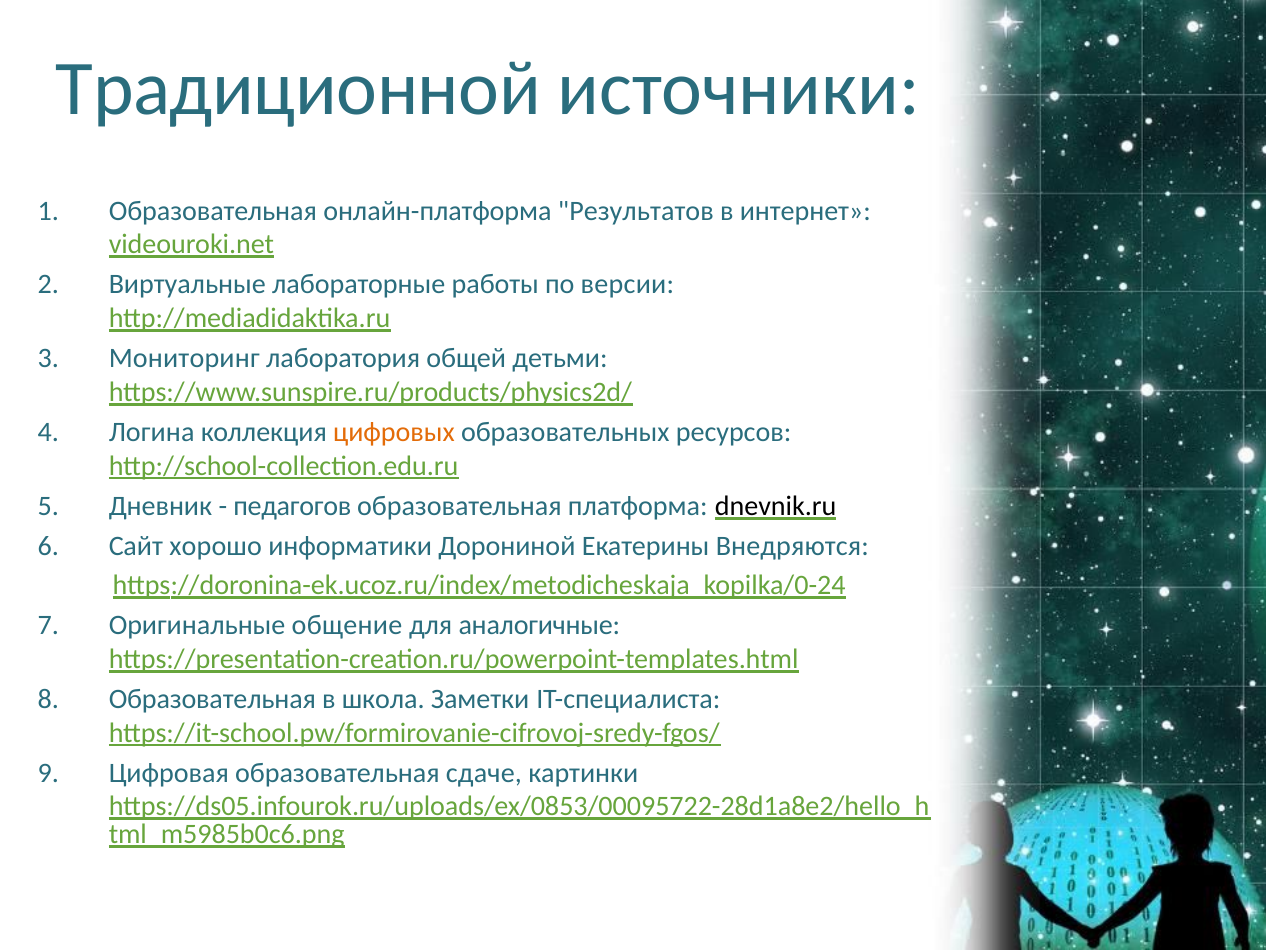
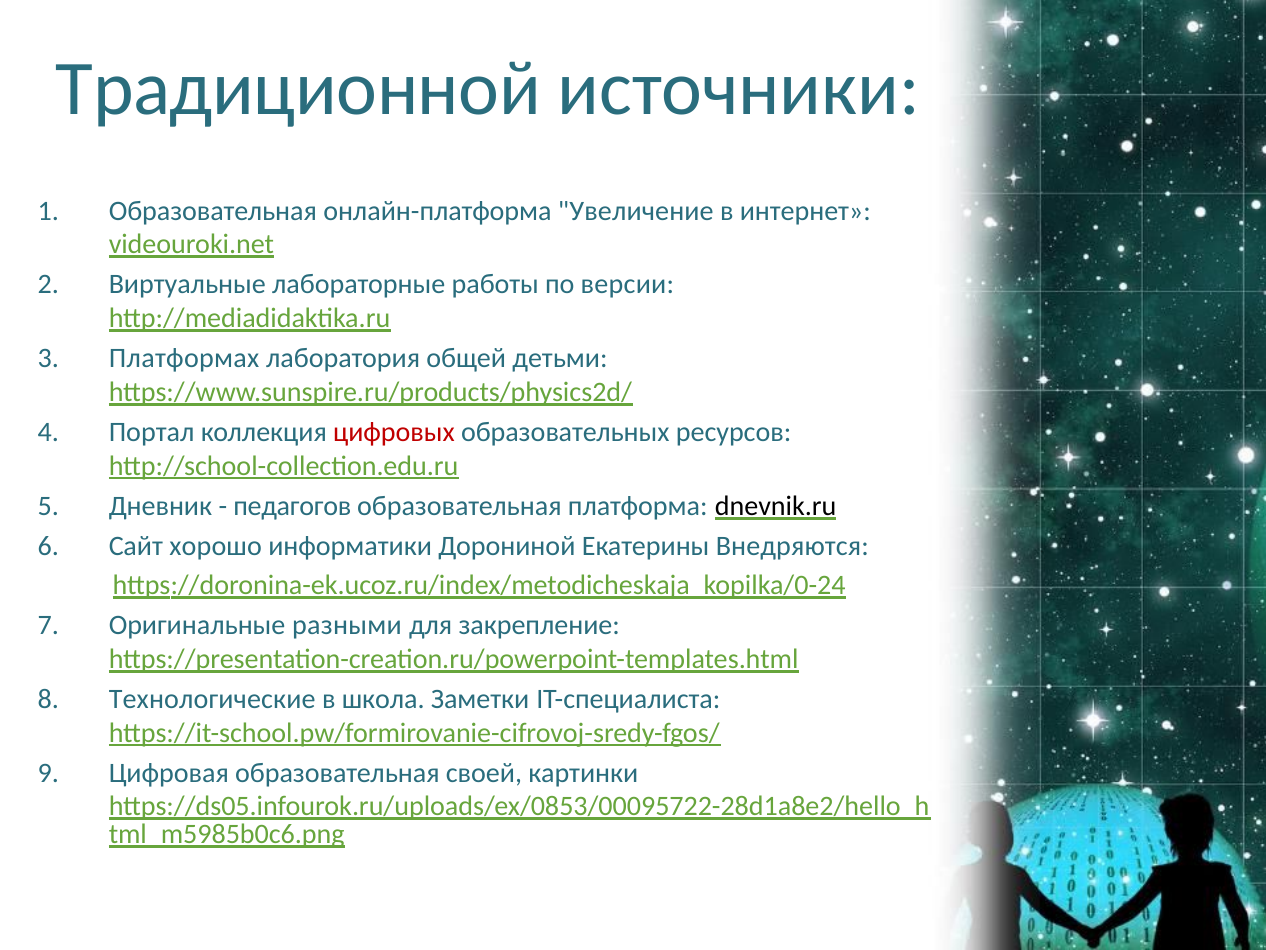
Результатов: Результатов -> Увеличение
Мониторинг: Мониторинг -> Платформах
Логина: Логина -> Портал
цифровых colour: orange -> red
общение: общение -> разными
аналогичные: аналогичные -> закрепление
Образовательная at (212, 699): Образовательная -> Технологические
сдаче: сдаче -> своей
